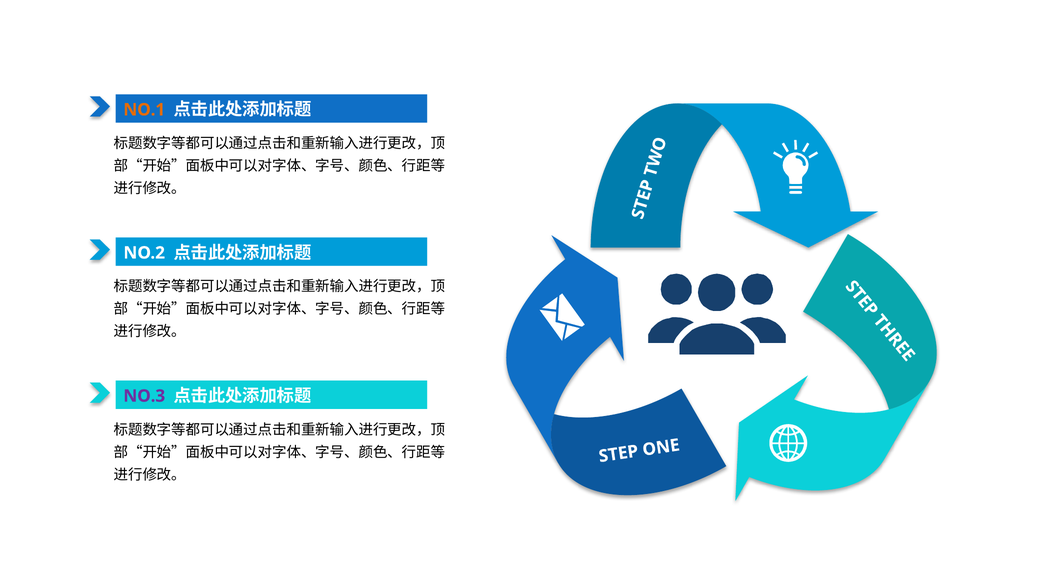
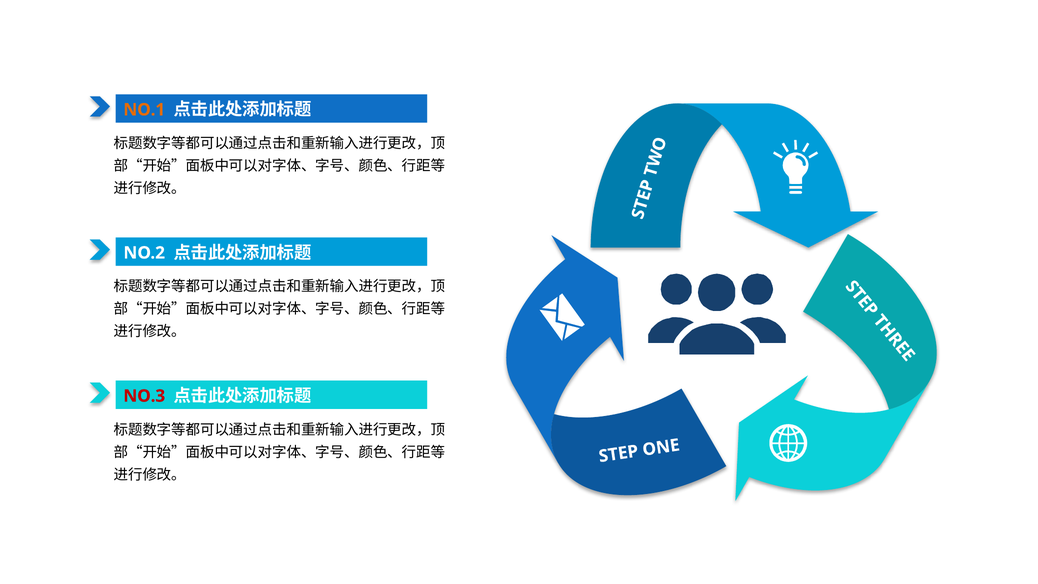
NO.3 colour: purple -> red
